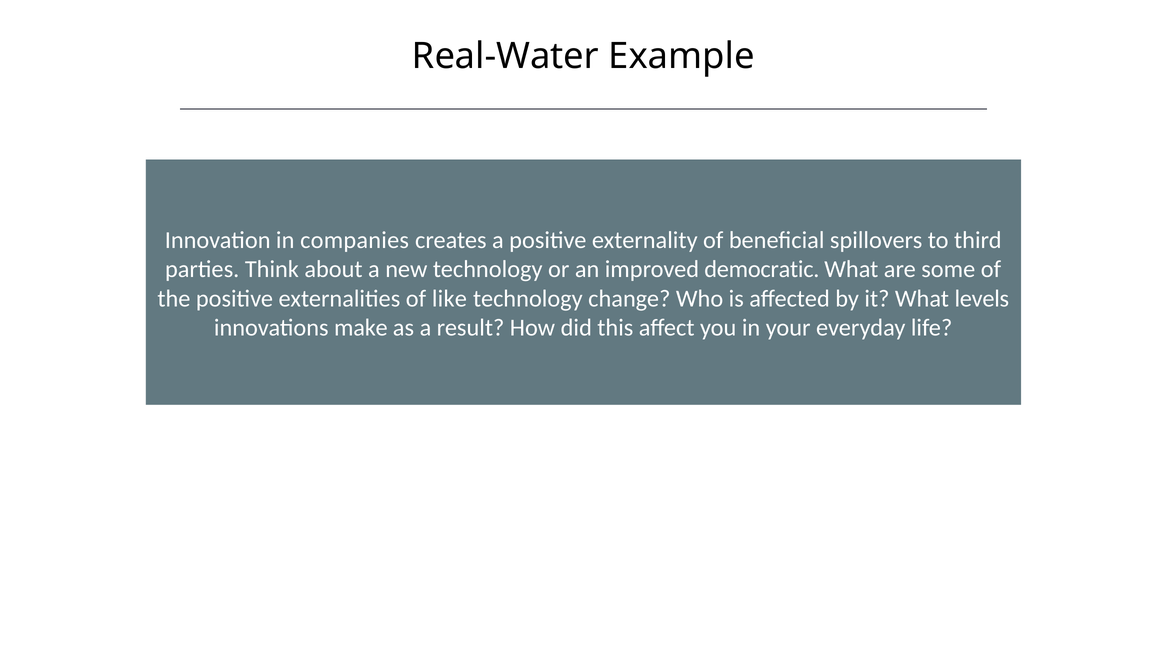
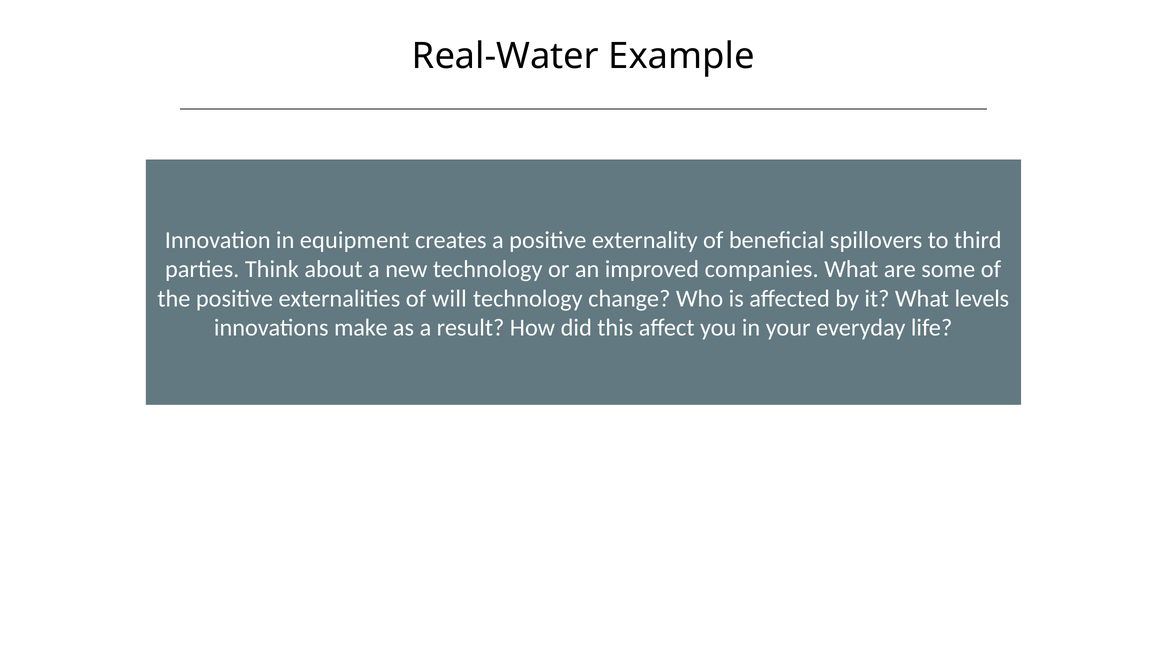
companies: companies -> equipment
democratic: democratic -> companies
like: like -> will
